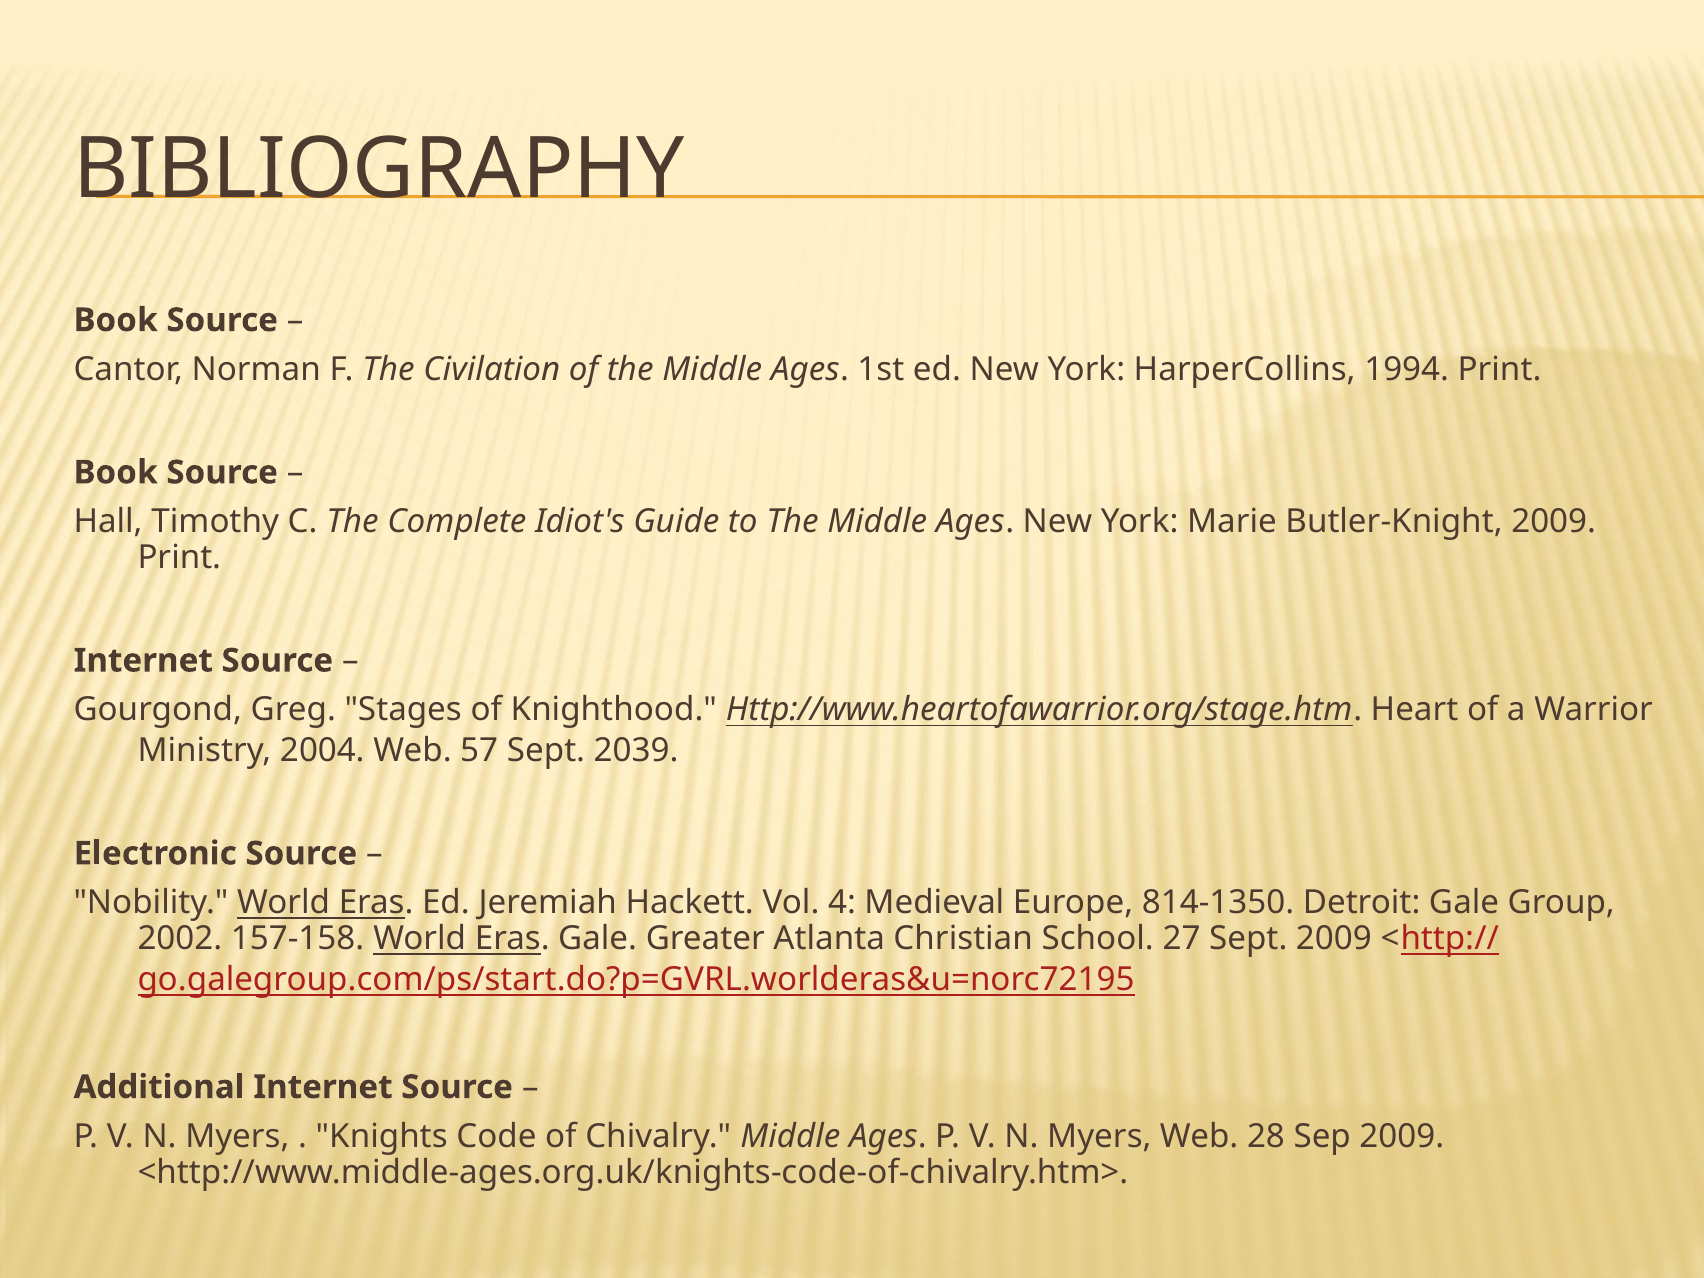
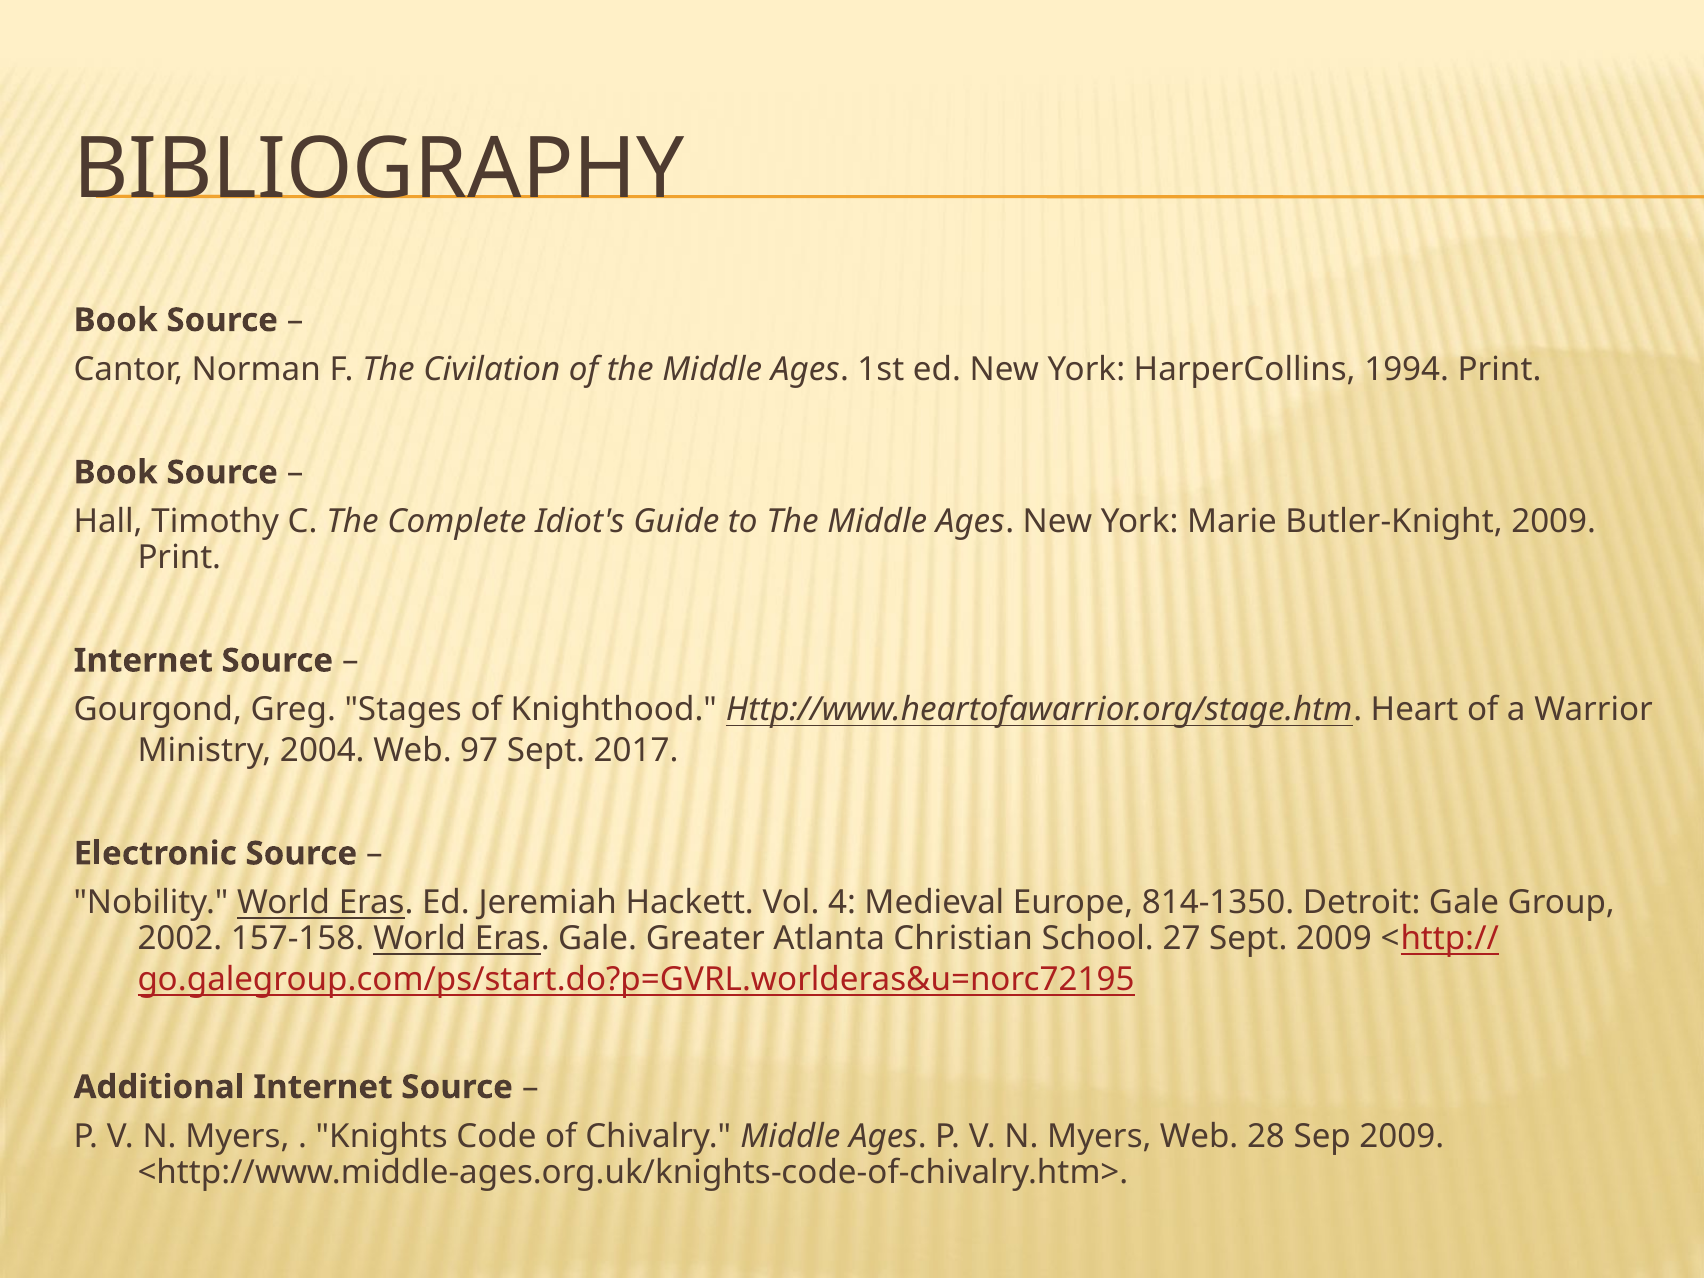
57: 57 -> 97
2039: 2039 -> 2017
